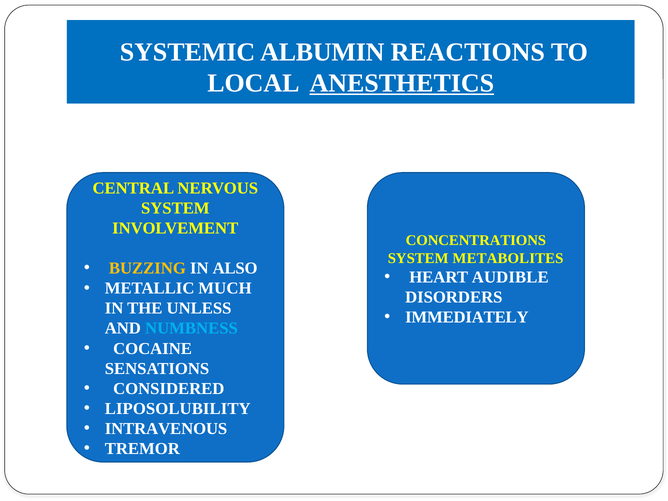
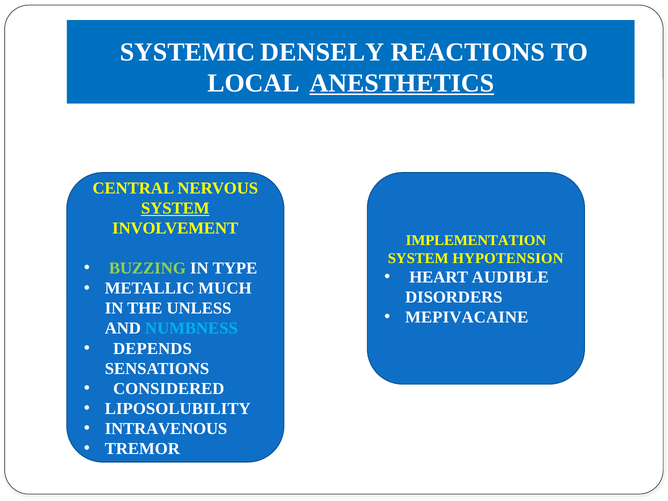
ALBUMIN: ALBUMIN -> DENSELY
SYSTEM at (175, 208) underline: none -> present
CONCENTRATIONS: CONCENTRATIONS -> IMPLEMENTATION
METABOLITES: METABOLITES -> HYPOTENSION
BUZZING colour: yellow -> light green
ALSO: ALSO -> TYPE
IMMEDIATELY: IMMEDIATELY -> MEPIVACAINE
COCAINE: COCAINE -> DEPENDS
